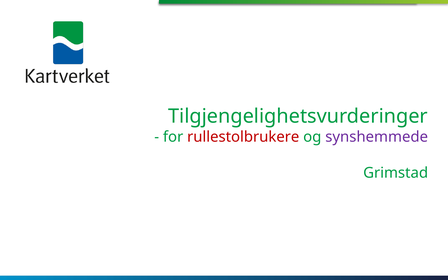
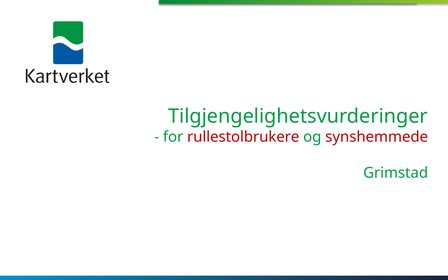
synshemmede colour: purple -> red
